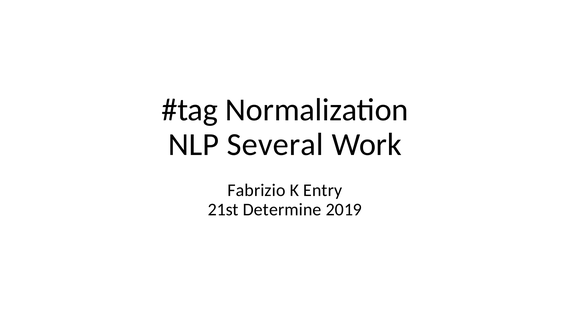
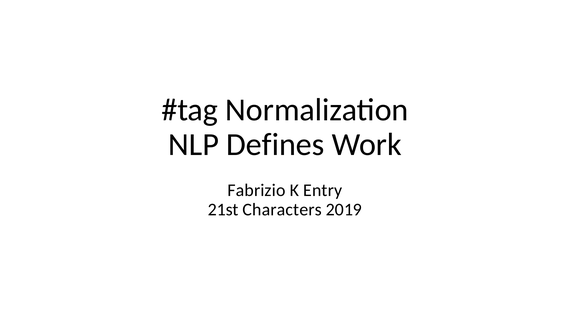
Several: Several -> Defines
Determine: Determine -> Characters
